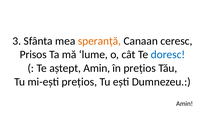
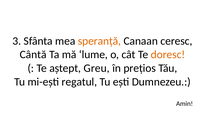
Prisos: Prisos -> Cântă
doresc colour: blue -> orange
aștept Amin: Amin -> Greu
mi-ești prețios: prețios -> regatul
